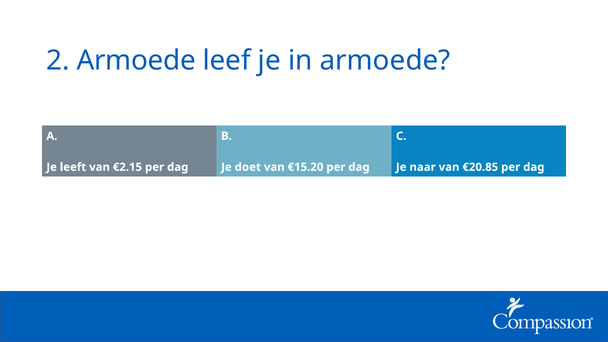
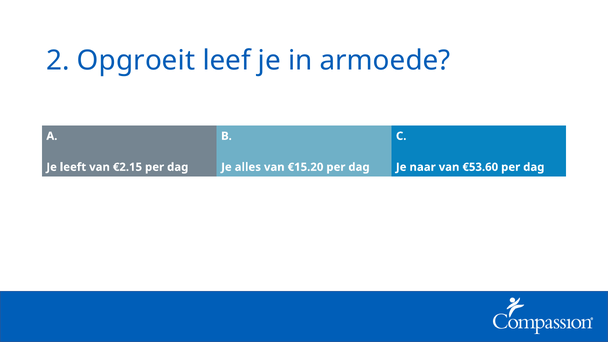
2 Armoede: Armoede -> Opgroeit
doet: doet -> alles
€20.85: €20.85 -> €53.60
